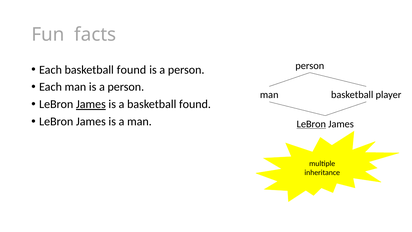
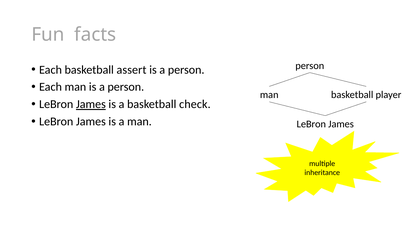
Each basketball found: found -> assert
a basketball found: found -> check
LeBron at (311, 124) underline: present -> none
